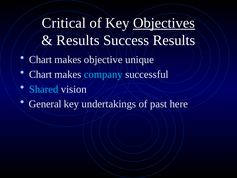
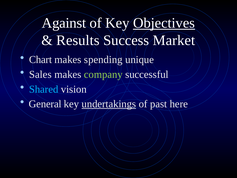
Critical: Critical -> Against
Success Results: Results -> Market
objective: objective -> spending
Chart at (40, 74): Chart -> Sales
company colour: light blue -> light green
undertakings underline: none -> present
